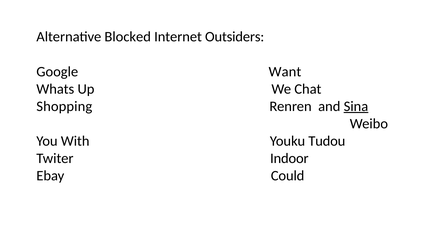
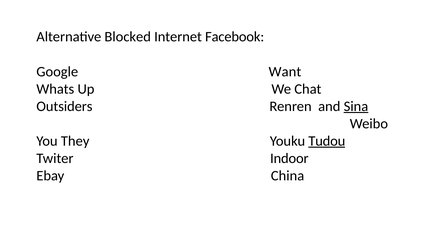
Outsiders: Outsiders -> Facebook
Shopping: Shopping -> Outsiders
With: With -> They
Tudou underline: none -> present
Could: Could -> China
